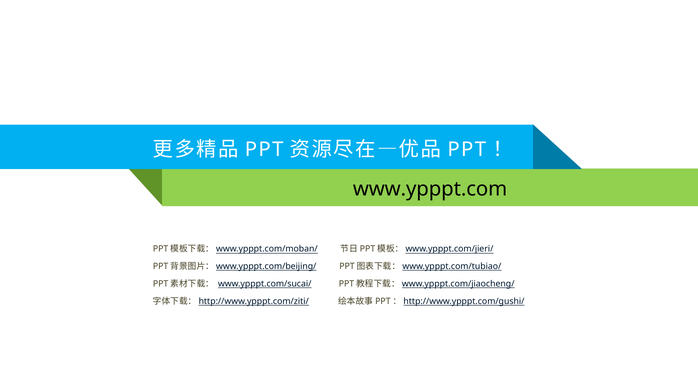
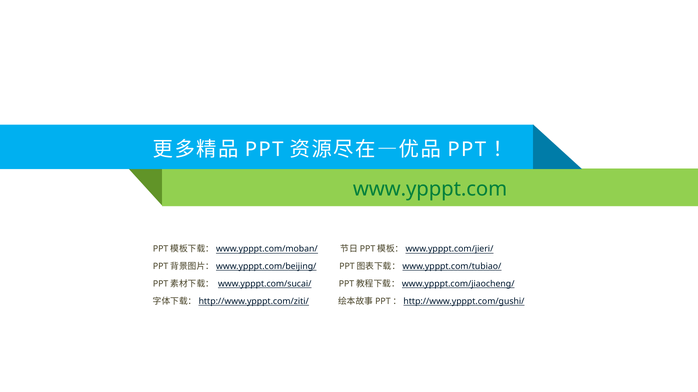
www.ypppt.com colour: black -> green
